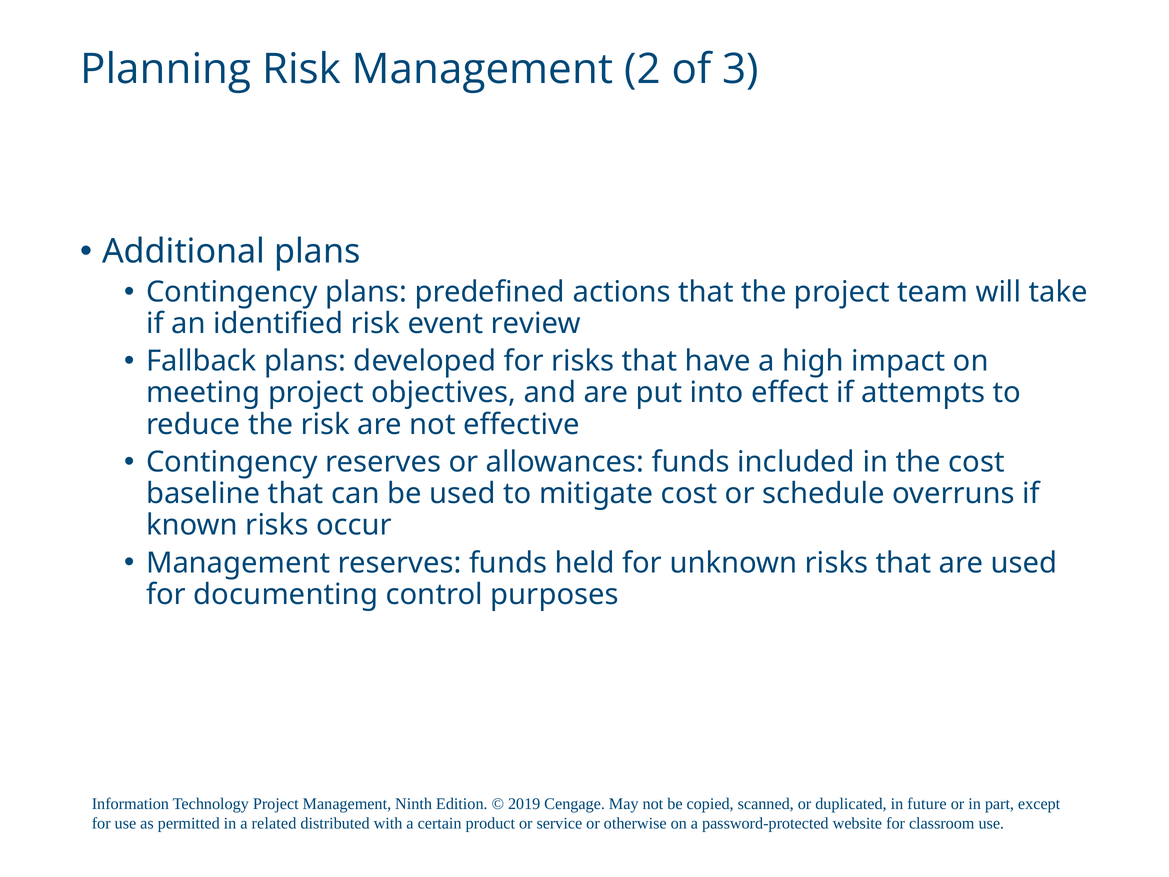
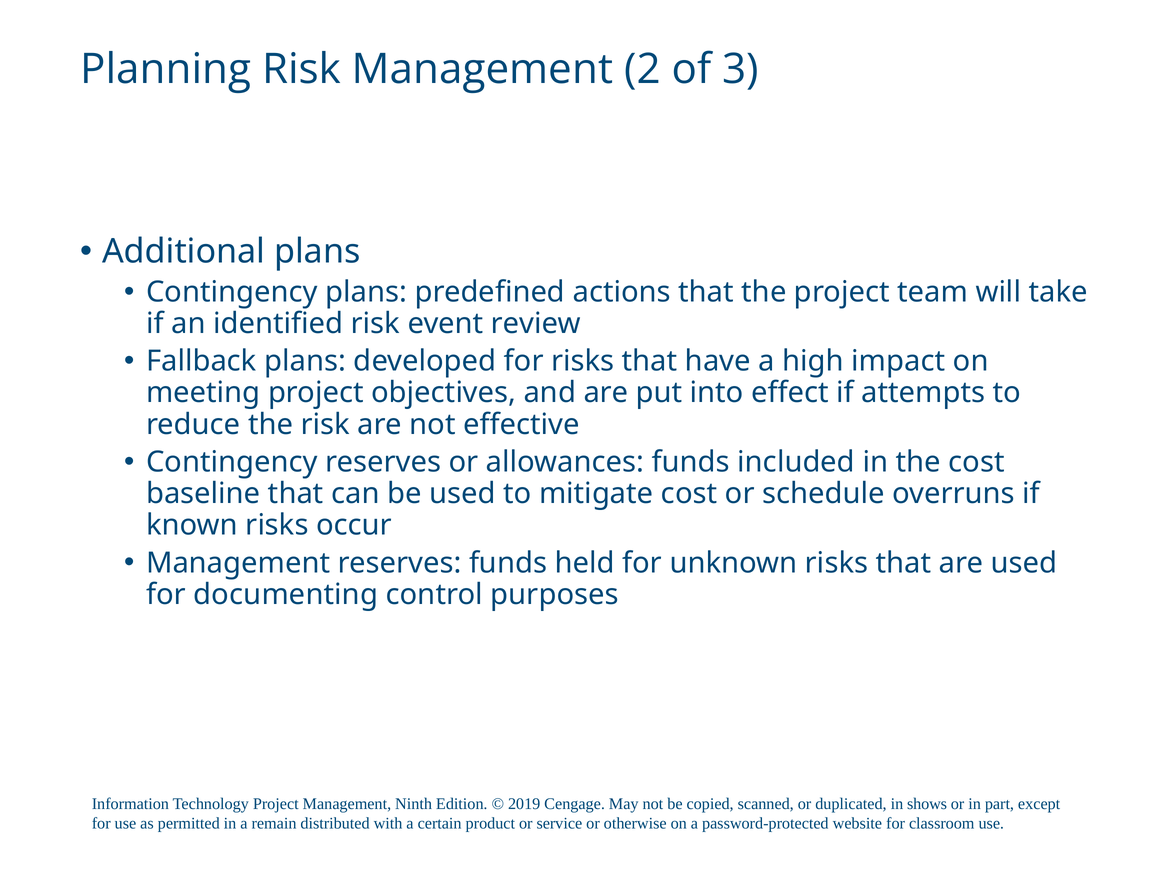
future: future -> shows
related: related -> remain
